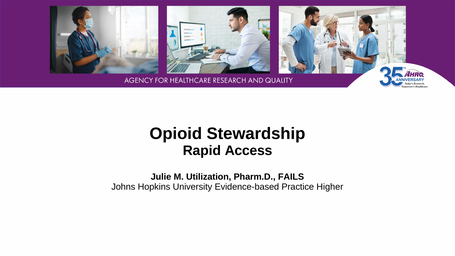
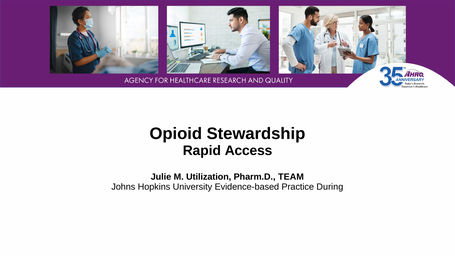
FAILS: FAILS -> TEAM
Higher: Higher -> During
